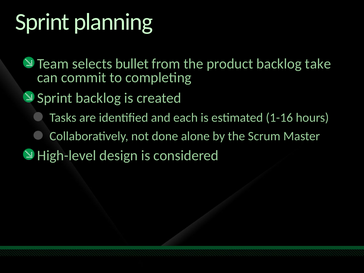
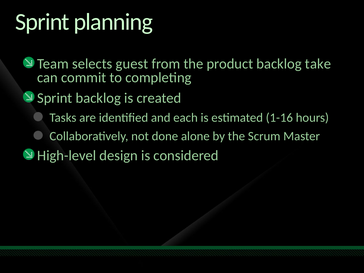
bullet: bullet -> guest
